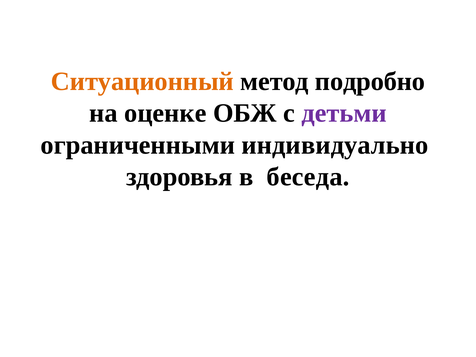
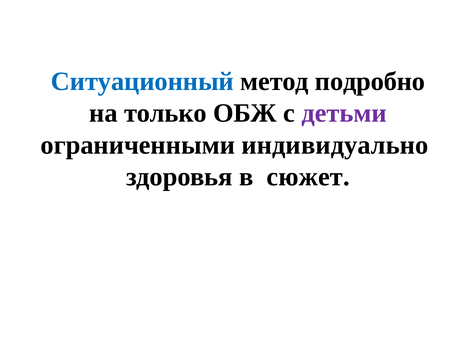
Ситуационный colour: orange -> blue
оценке: оценке -> только
беседа: беседа -> сюжет
